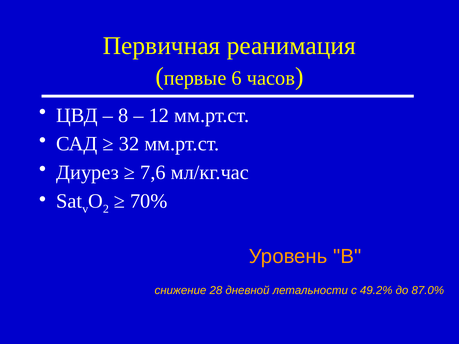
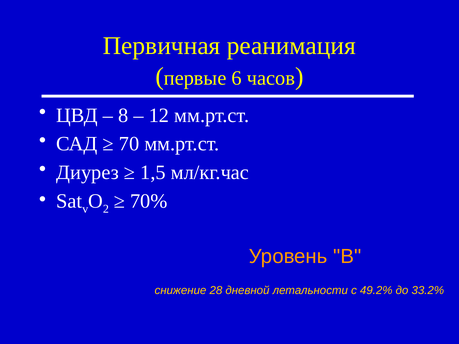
32: 32 -> 70
7,6: 7,6 -> 1,5
87.0%: 87.0% -> 33.2%
